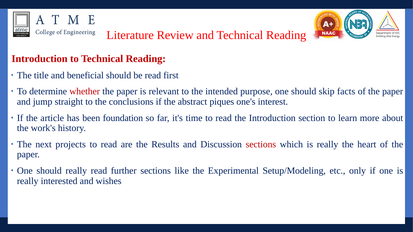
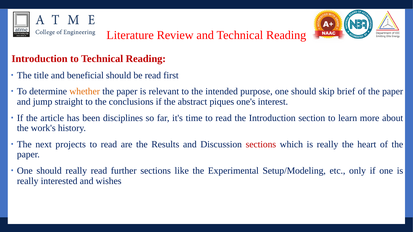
whether colour: red -> orange
facts: facts -> brief
foundation: foundation -> disciplines
